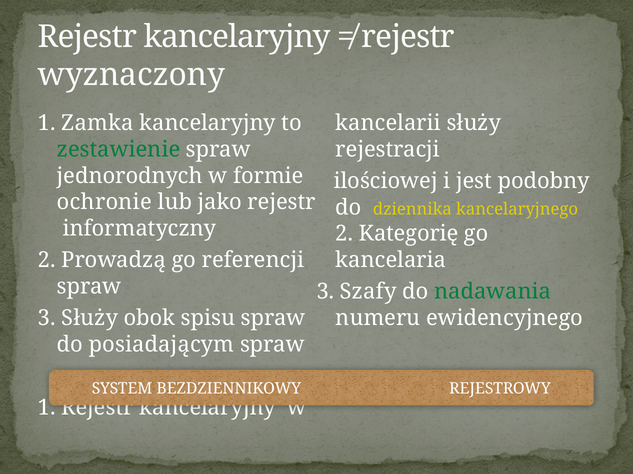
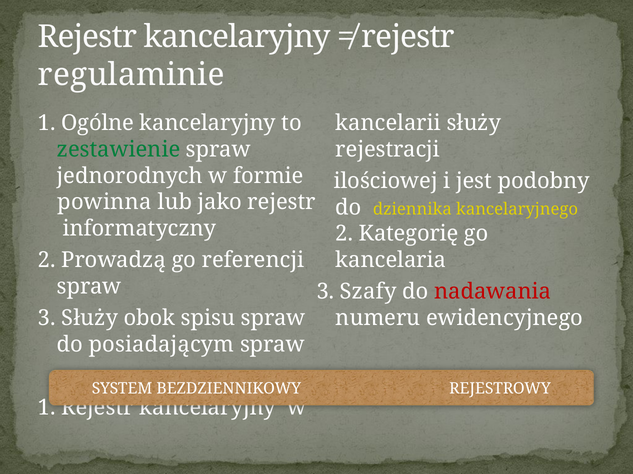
wyznaczony: wyznaczony -> regulaminie
Zamka: Zamka -> Ogólne
ochronie: ochronie -> powinna
nadawania colour: green -> red
